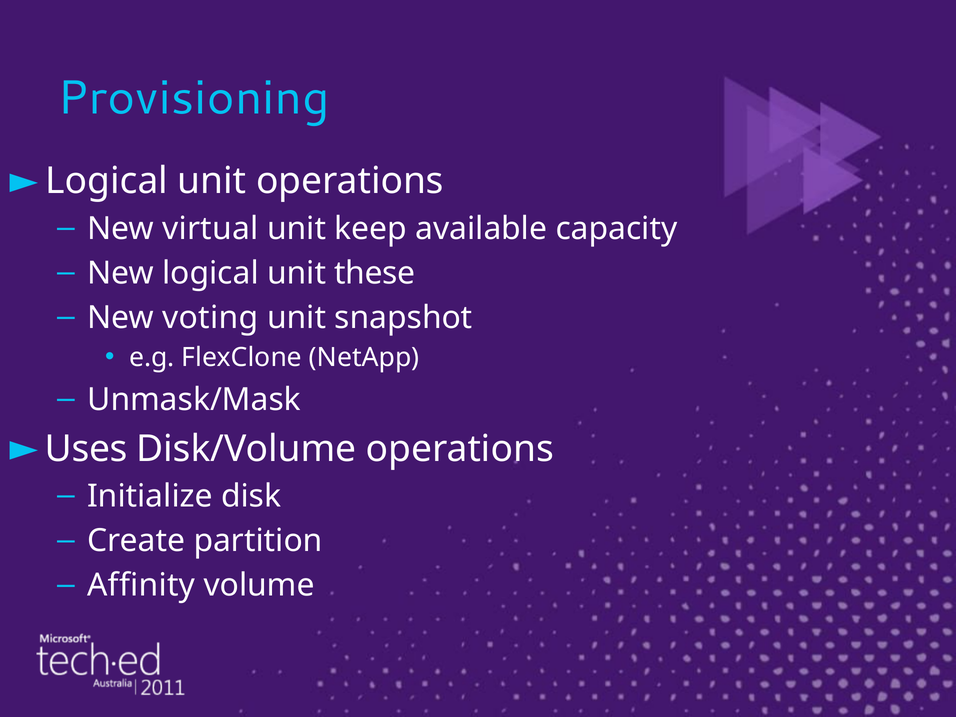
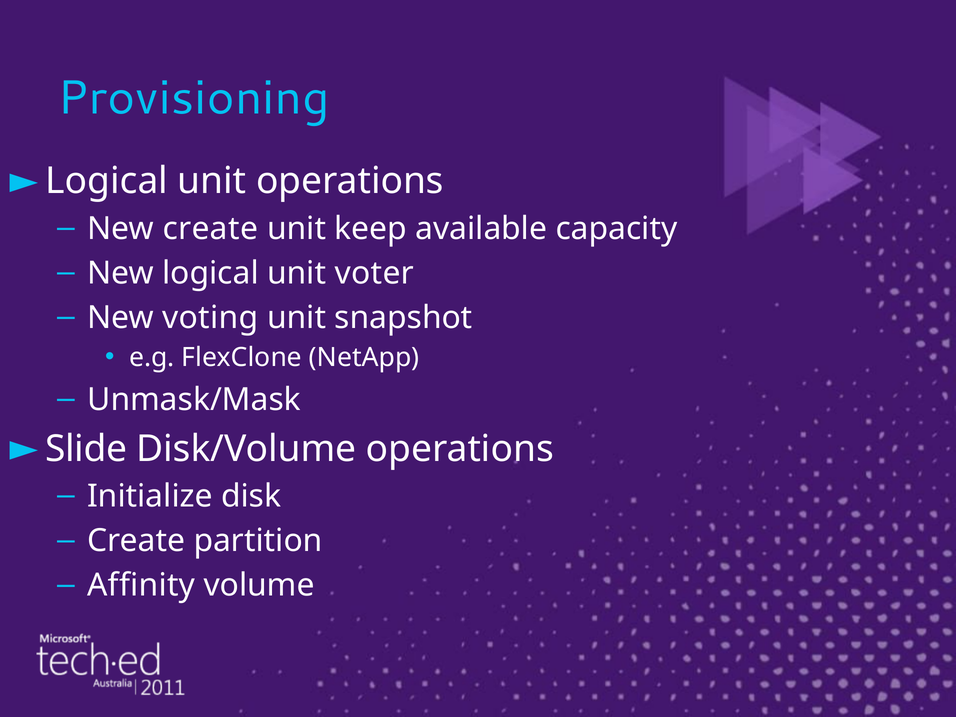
New virtual: virtual -> create
these: these -> voter
Uses: Uses -> Slide
